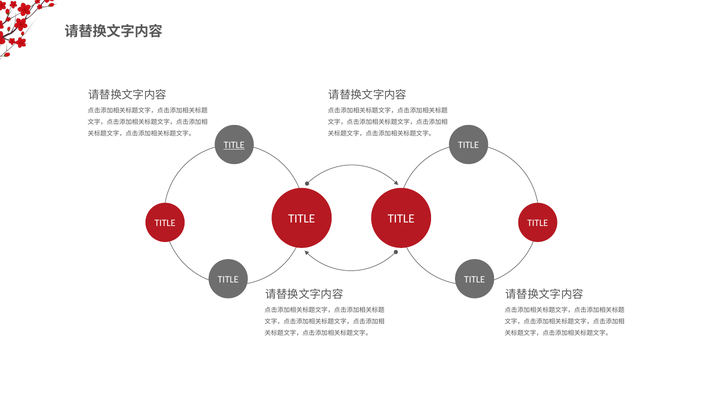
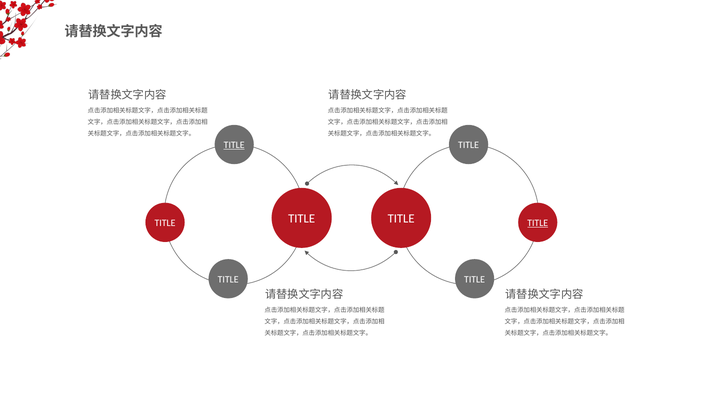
TITLE at (538, 223) underline: none -> present
